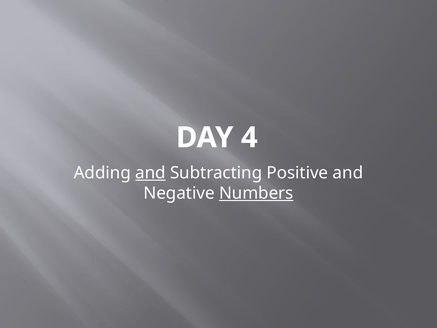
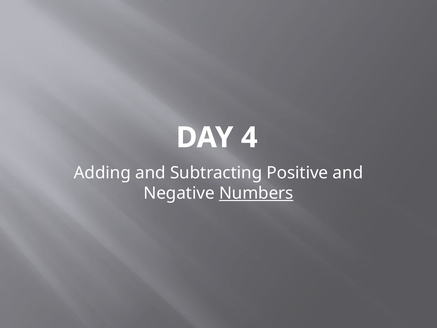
and at (150, 173) underline: present -> none
